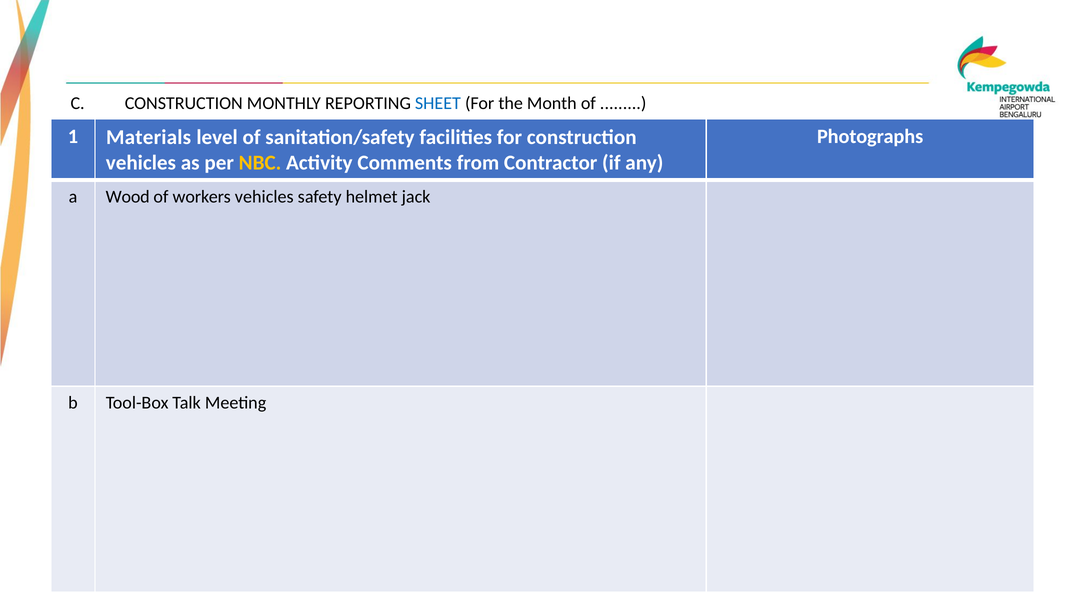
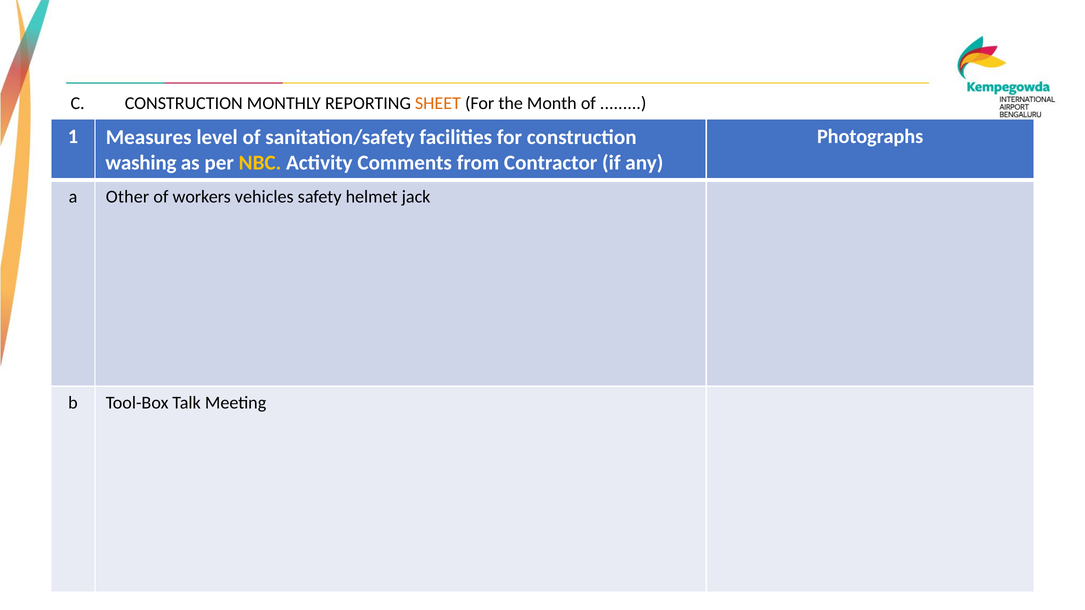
SHEET colour: blue -> orange
Materials: Materials -> Measures
vehicles at (141, 163): vehicles -> washing
Wood: Wood -> Other
